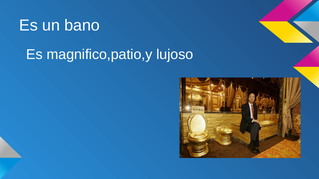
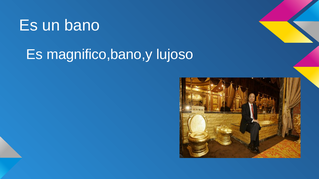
magnifico,patio,y: magnifico,patio,y -> magnifico,bano,y
